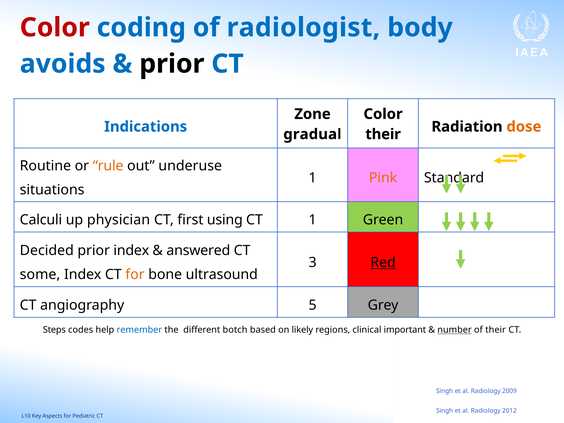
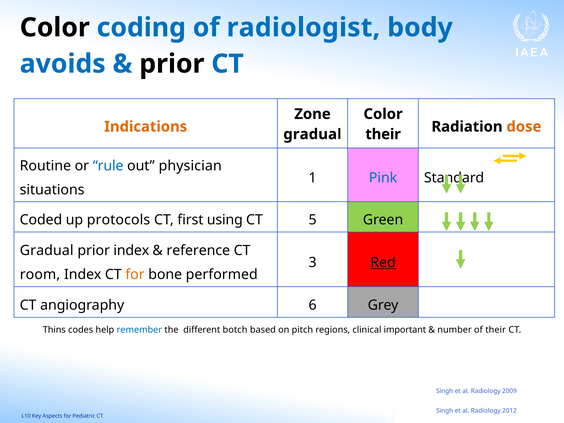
Color at (55, 28) colour: red -> black
Indications colour: blue -> orange
rule colour: orange -> blue
underuse: underuse -> physician
Pink colour: orange -> blue
Calculi: Calculi -> Coded
physician: physician -> protocols
CT 1: 1 -> 5
Decided at (47, 251): Decided -> Gradual
answered: answered -> reference
some: some -> room
ultrasound: ultrasound -> performed
5: 5 -> 6
Steps: Steps -> Thins
likely: likely -> pitch
number underline: present -> none
